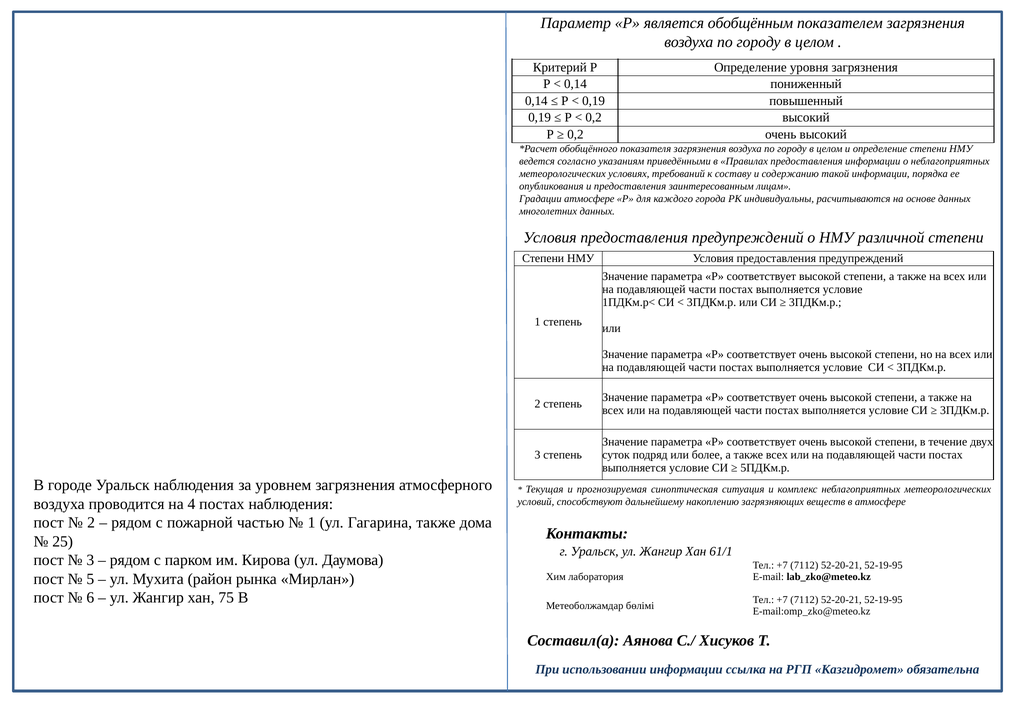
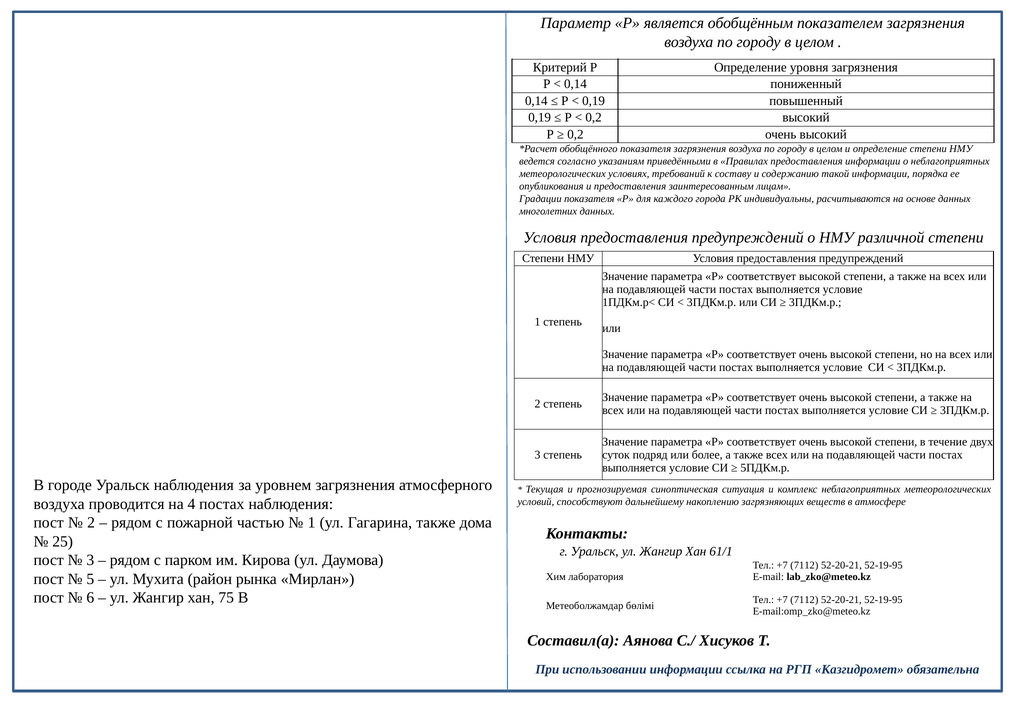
Градации атмосфере: атмосфере -> показателя
